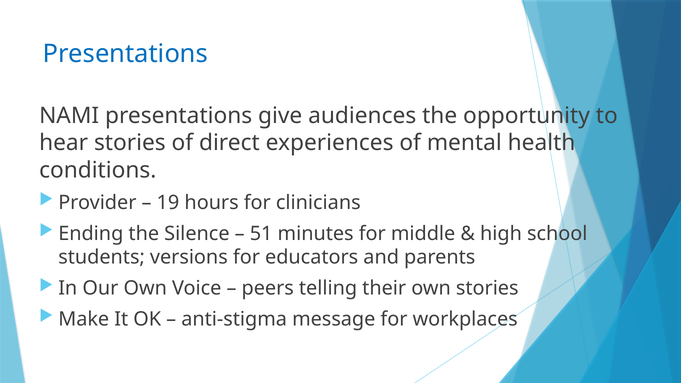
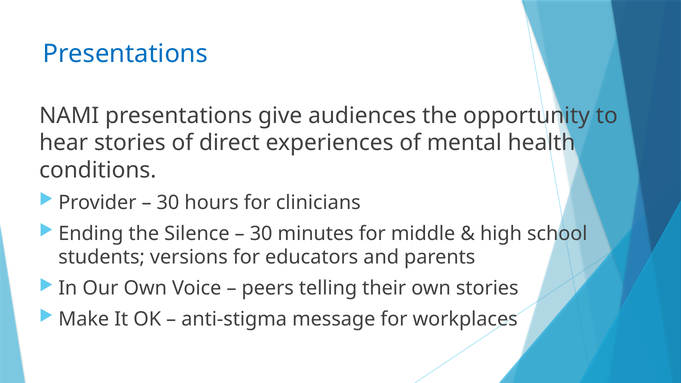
19 at (168, 203): 19 -> 30
51 at (261, 234): 51 -> 30
